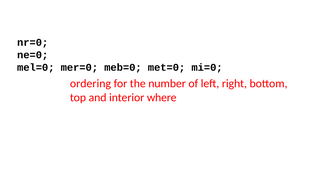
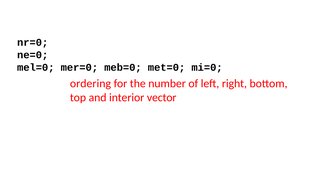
where: where -> vector
